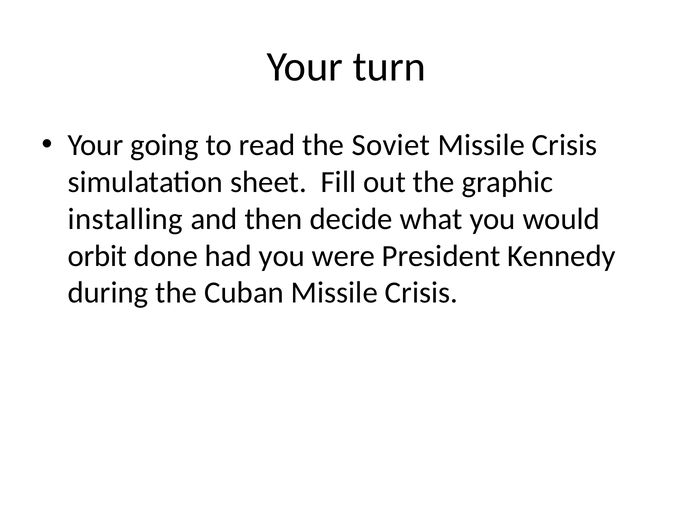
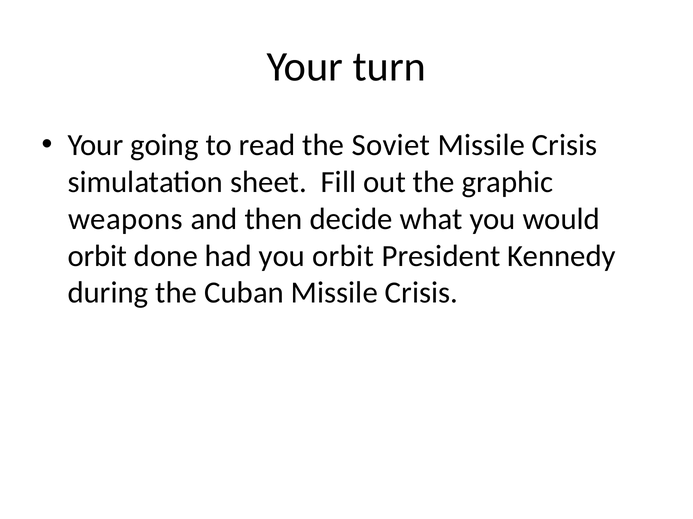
installing: installing -> weapons
you were: were -> orbit
